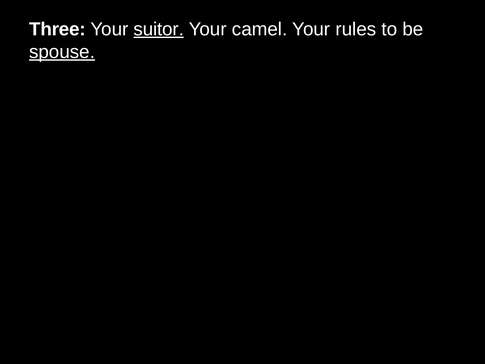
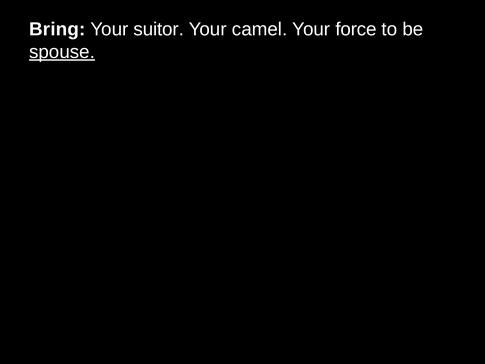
Three: Three -> Bring
suitor underline: present -> none
rules: rules -> force
